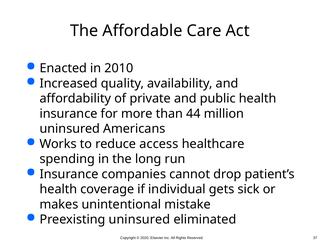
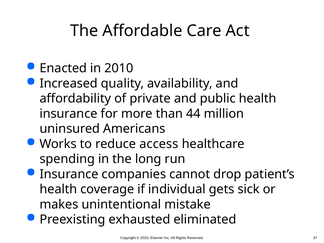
Preexisting uninsured: uninsured -> exhausted
